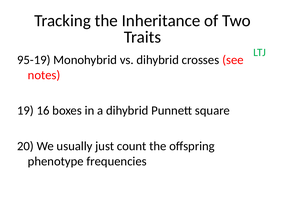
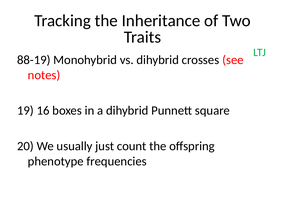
95-19: 95-19 -> 88-19
